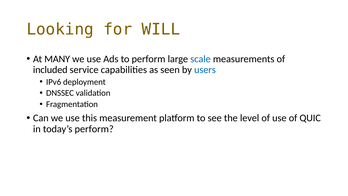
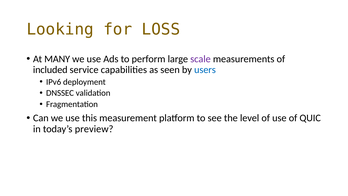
WILL: WILL -> LOSS
scale colour: blue -> purple
today’s perform: perform -> preview
